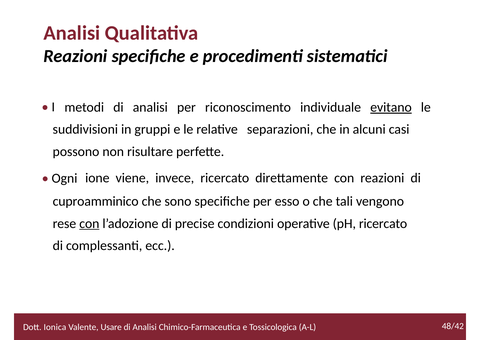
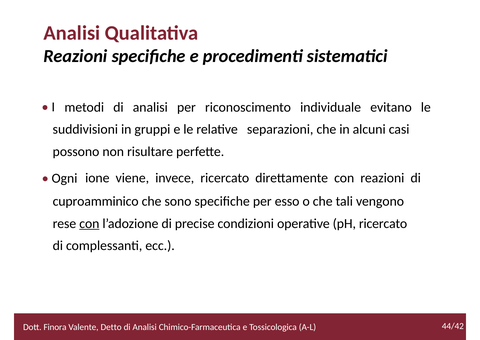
evitano underline: present -> none
48/42: 48/42 -> 44/42
Ionica: Ionica -> Finora
Usare: Usare -> Detto
